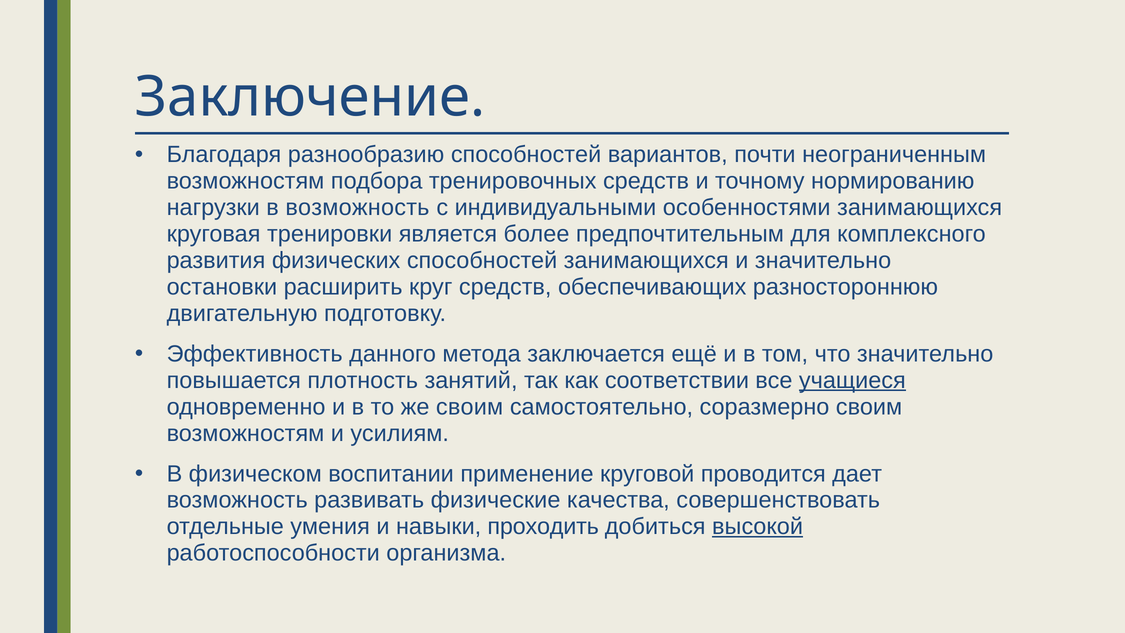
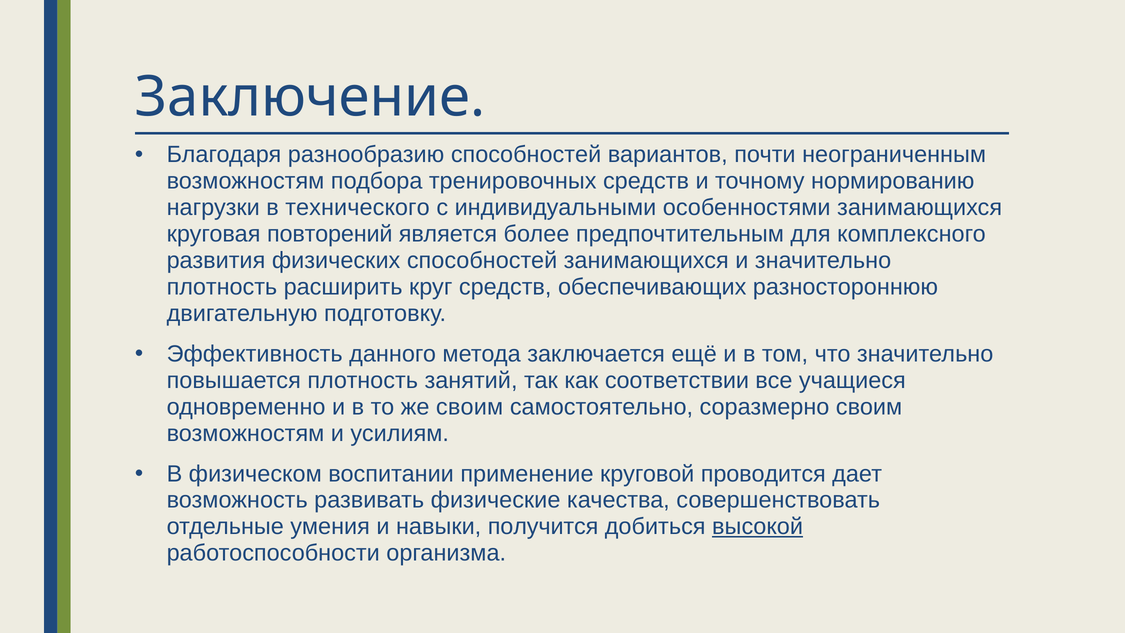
в возможность: возможность -> технического
тренировки: тренировки -> повторений
остановки at (222, 287): остановки -> плотность
учащиеся underline: present -> none
проходить: проходить -> получится
